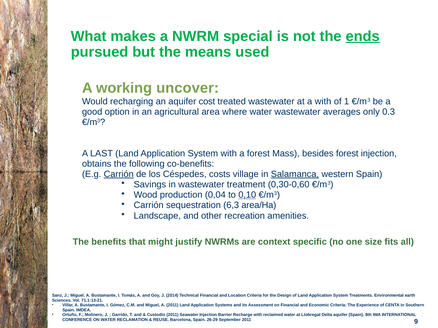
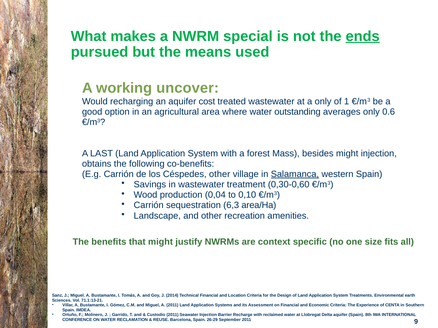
a with: with -> only
water wastewater: wastewater -> outstanding
0.3: 0.3 -> 0.6
besides forest: forest -> might
Carrión at (119, 174) underline: present -> none
Céspedes costs: costs -> other
0,10 underline: present -> none
